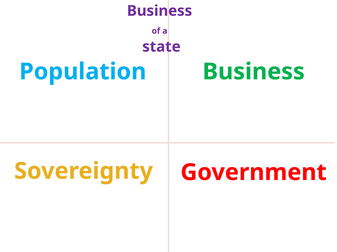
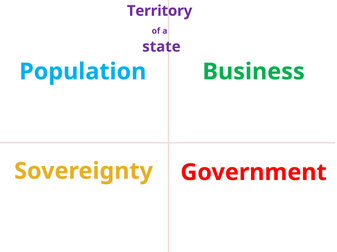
Business at (160, 11): Business -> Territory
